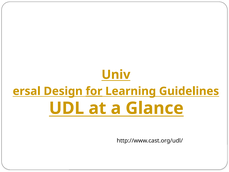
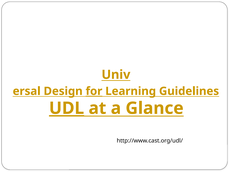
UDL underline: none -> present
